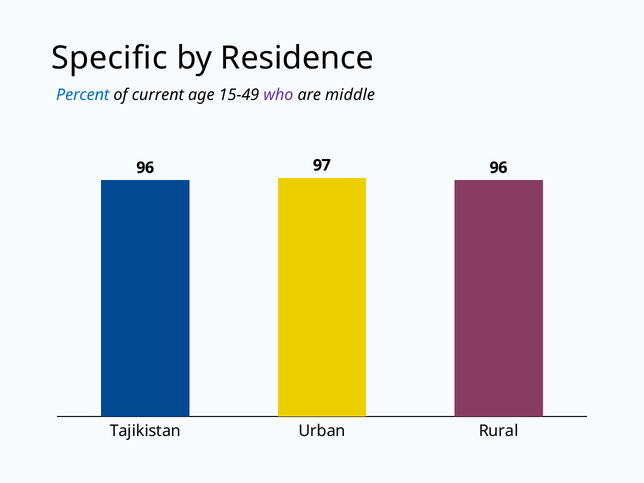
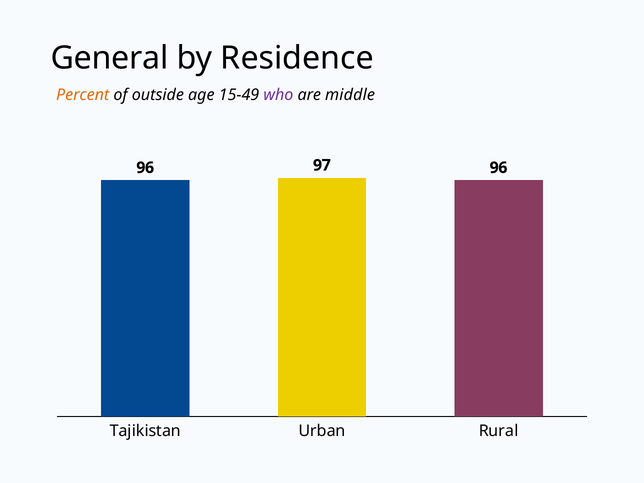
Specific: Specific -> General
Percent colour: blue -> orange
current: current -> outside
